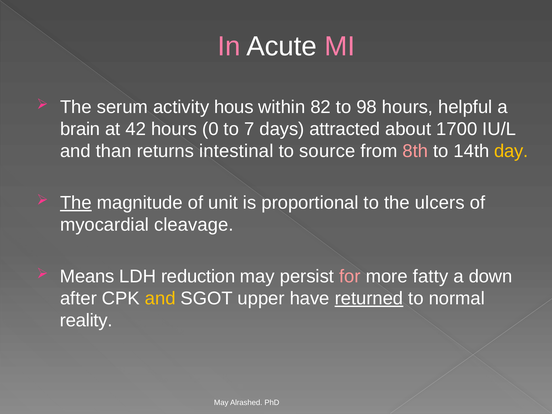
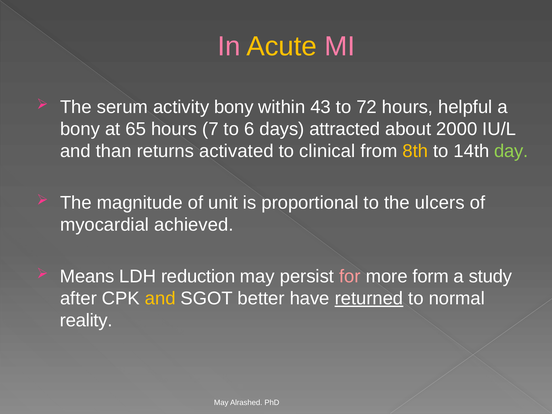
Acute colour: white -> yellow
activity hous: hous -> bony
82: 82 -> 43
98: 98 -> 72
brain at (80, 129): brain -> bony
42: 42 -> 65
0: 0 -> 7
7: 7 -> 6
1700: 1700 -> 2000
intestinal: intestinal -> activated
source: source -> clinical
8th colour: pink -> yellow
day colour: yellow -> light green
The at (76, 203) underline: present -> none
cleavage: cleavage -> achieved
fatty: fatty -> form
down: down -> study
upper: upper -> better
